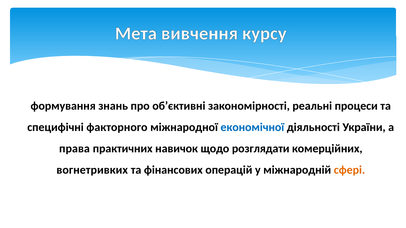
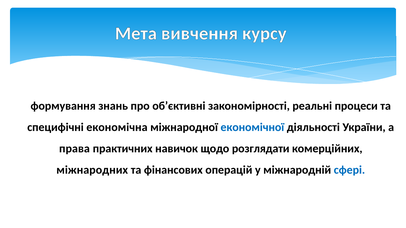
факторного: факторного -> економічна
вогнетривких: вогнетривких -> міжнародних
сфері colour: orange -> blue
